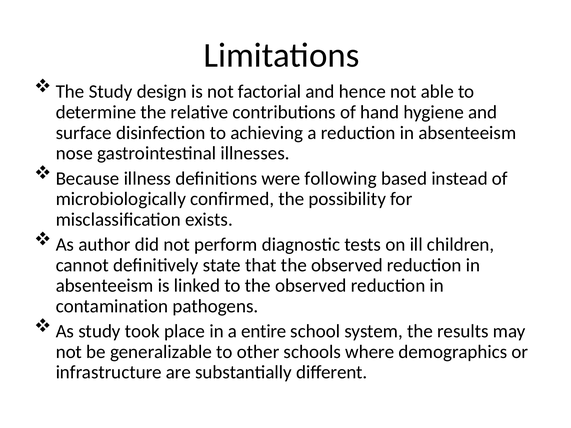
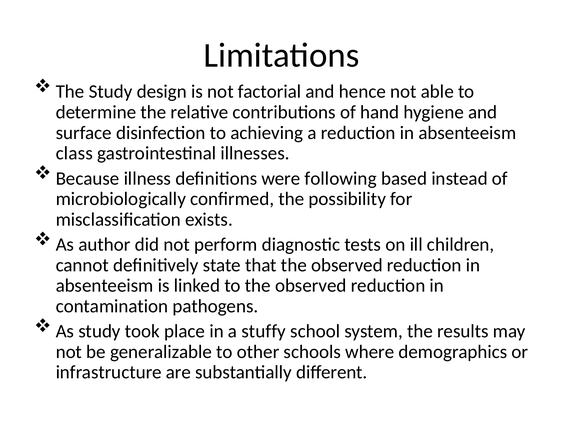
nose: nose -> class
entire: entire -> stuffy
